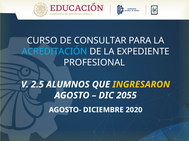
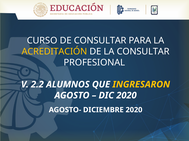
ACREDITACIÓN colour: light blue -> yellow
LA EXPEDIENTE: EXPEDIENTE -> CONSULTAR
2.5: 2.5 -> 2.2
DIC 2055: 2055 -> 2020
